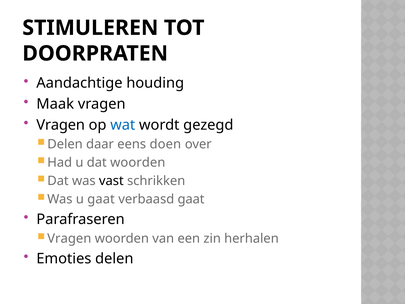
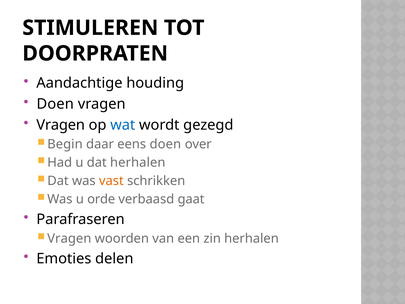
Maak at (55, 104): Maak -> Doen
Delen at (65, 144): Delen -> Begin
dat woorden: woorden -> herhalen
vast colour: black -> orange
u gaat: gaat -> orde
